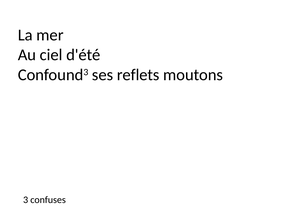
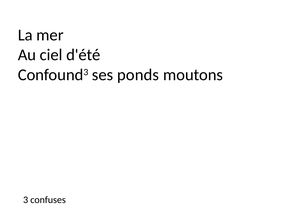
reflets: reflets -> ponds
